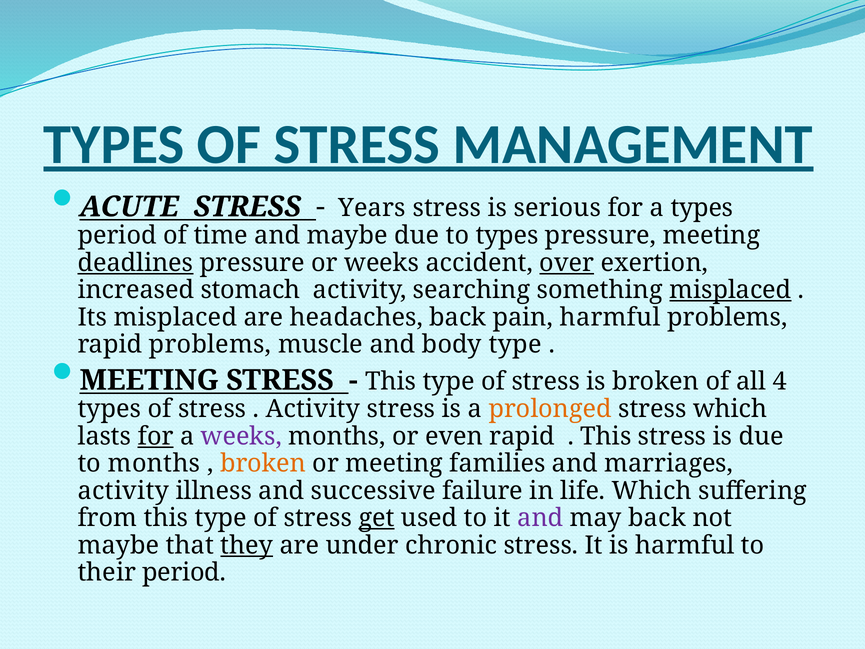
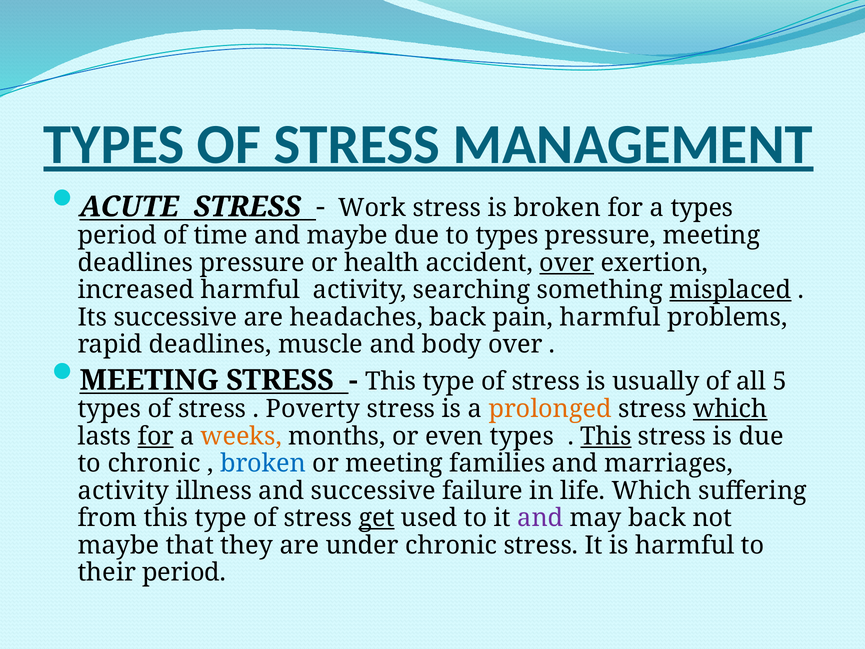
Years: Years -> Work
is serious: serious -> broken
deadlines at (136, 263) underline: present -> none
or weeks: weeks -> health
increased stomach: stomach -> harmful
Its misplaced: misplaced -> successive
rapid problems: problems -> deadlines
body type: type -> over
is broken: broken -> usually
4: 4 -> 5
Activity at (313, 409): Activity -> Poverty
which at (730, 409) underline: none -> present
weeks at (241, 436) colour: purple -> orange
even rapid: rapid -> types
This at (606, 436) underline: none -> present
to months: months -> chronic
broken at (263, 463) colour: orange -> blue
they underline: present -> none
